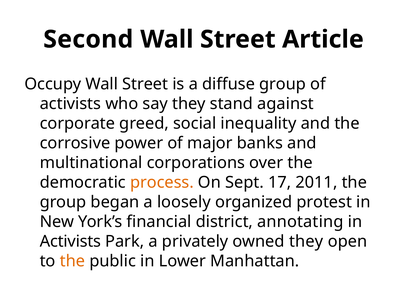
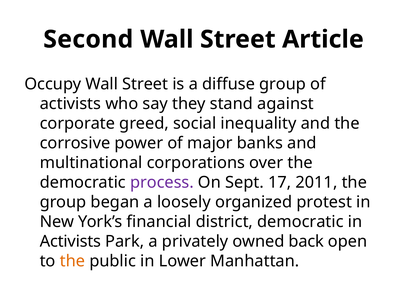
process colour: orange -> purple
district annotating: annotating -> democratic
owned they: they -> back
